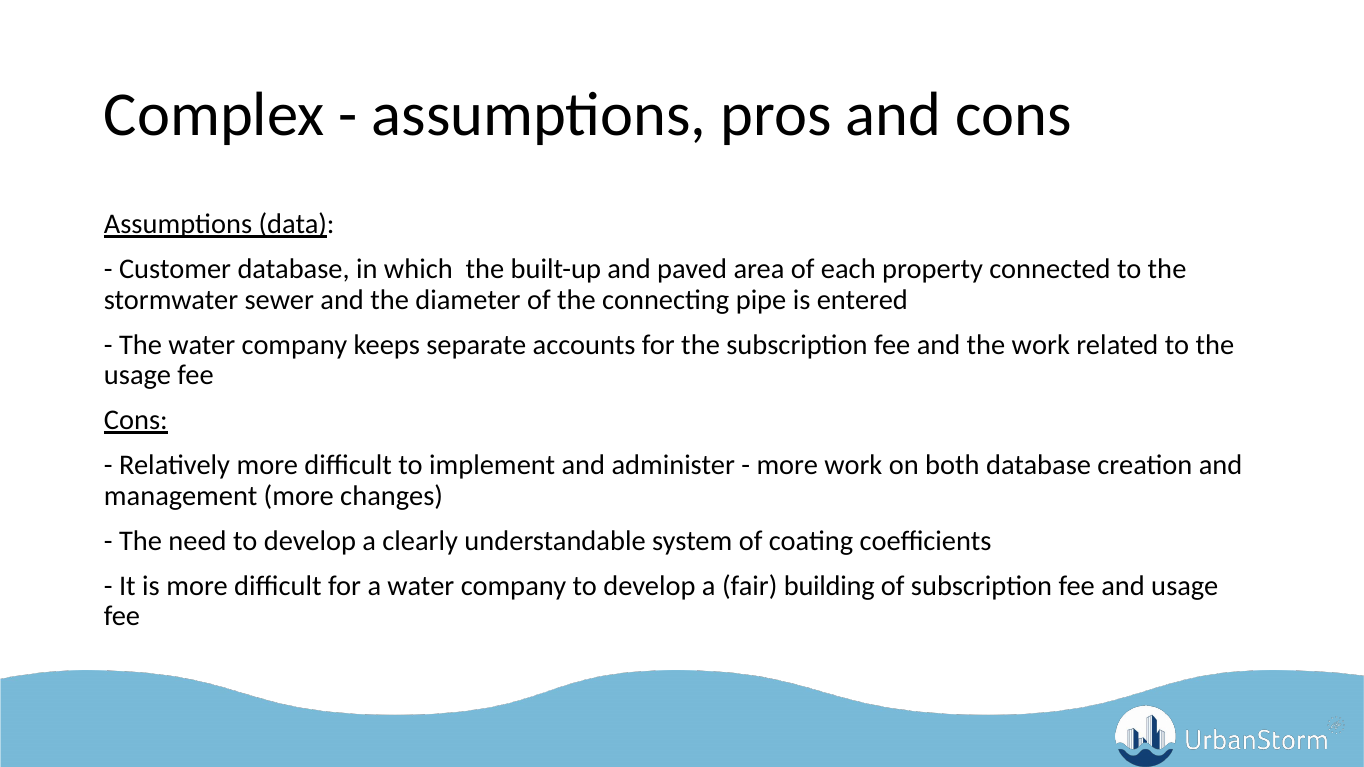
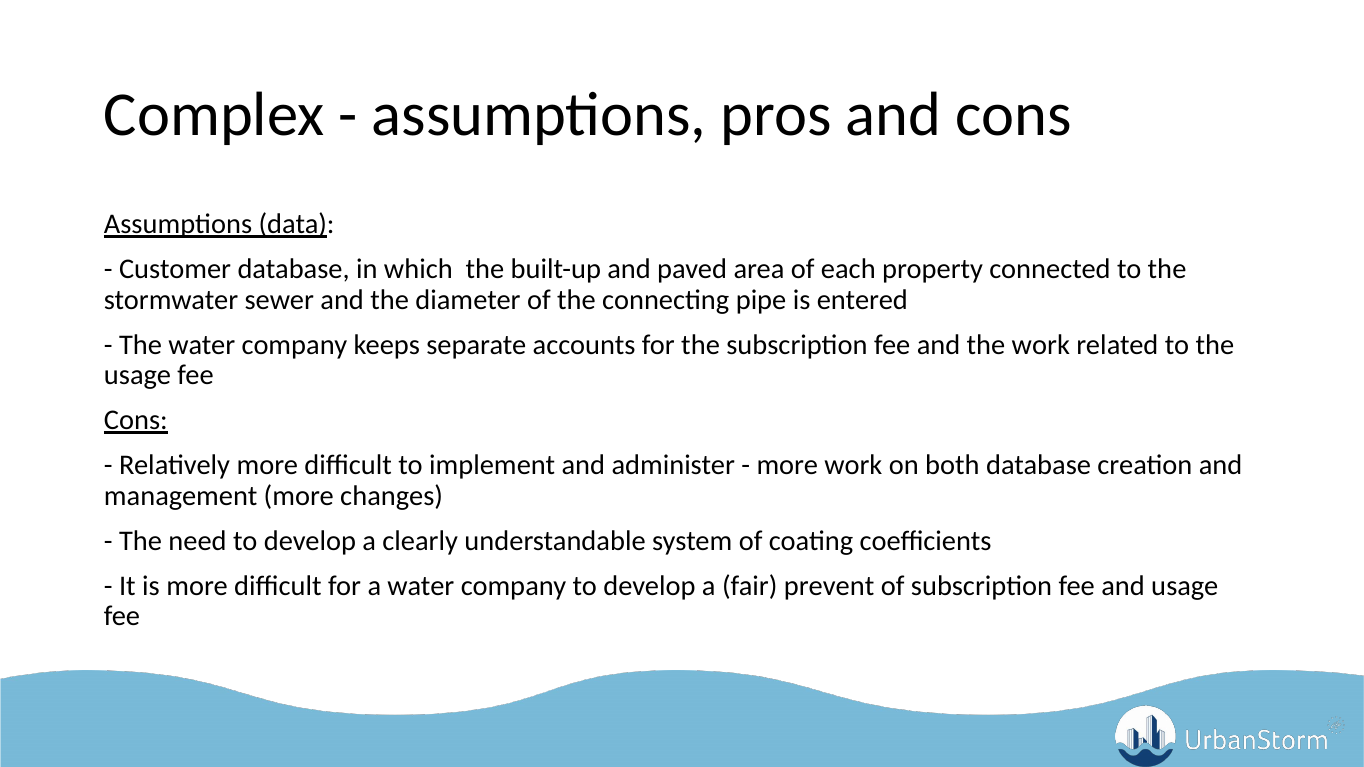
building: building -> prevent
